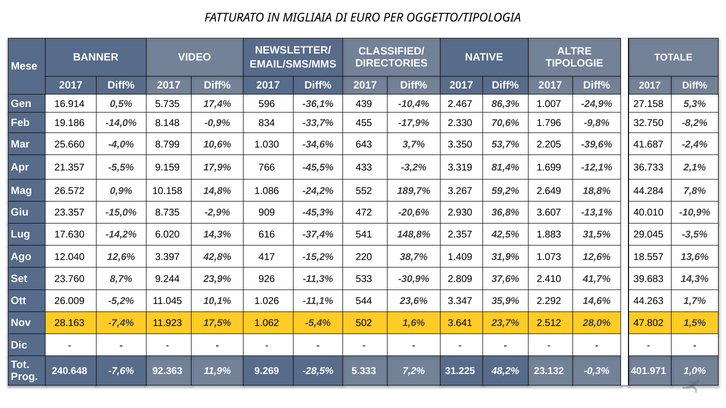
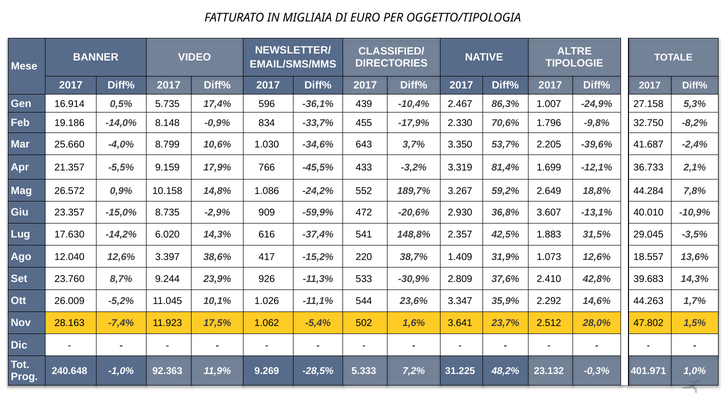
-45,3%: -45,3% -> -59,9%
42,8%: 42,8% -> 38,6%
41,7%: 41,7% -> 42,8%
-7,6%: -7,6% -> -1,0%
